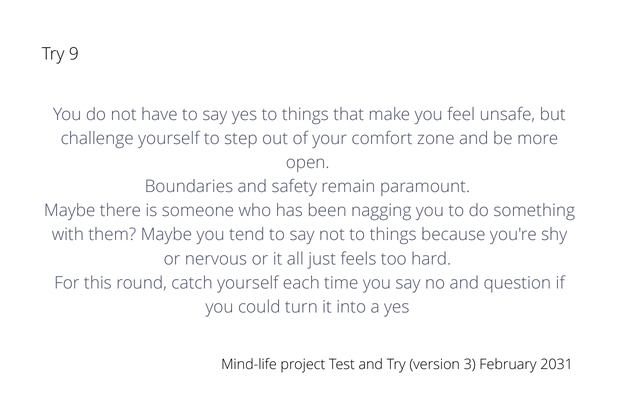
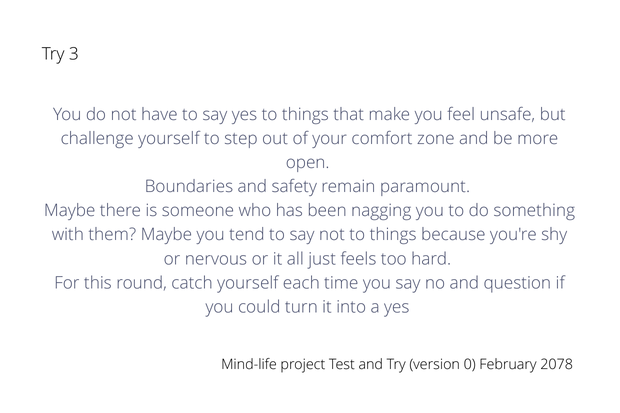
9: 9 -> 3
3: 3 -> 0
2031: 2031 -> 2078
